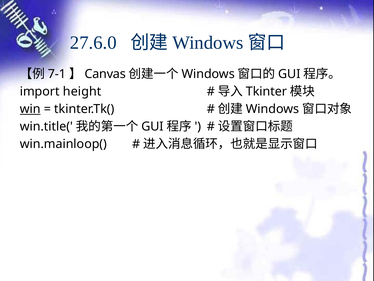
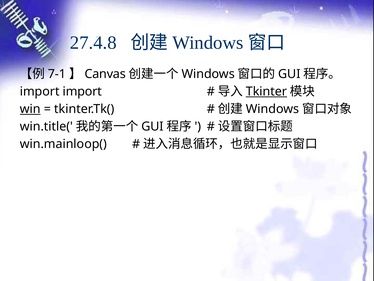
27.6.0: 27.6.0 -> 27.4.8
import height: height -> import
Tkinter underline: none -> present
